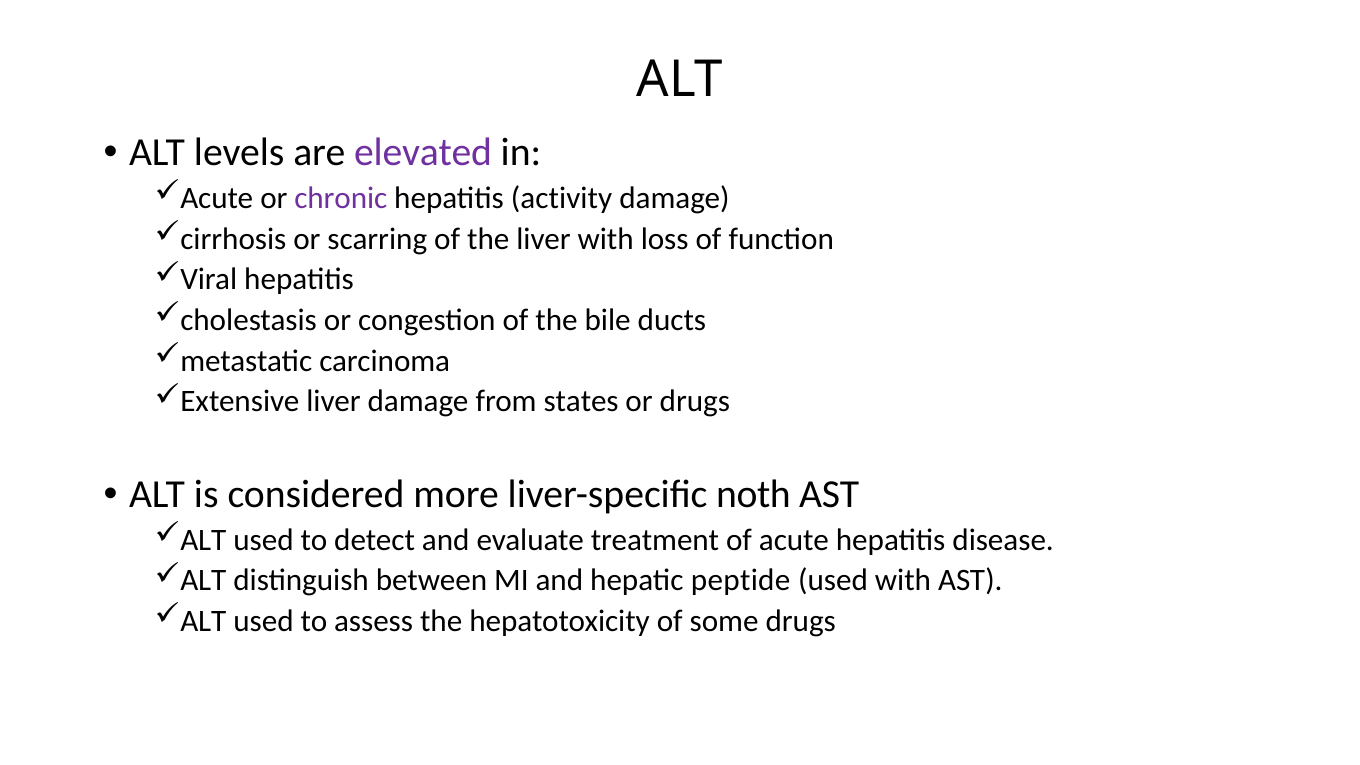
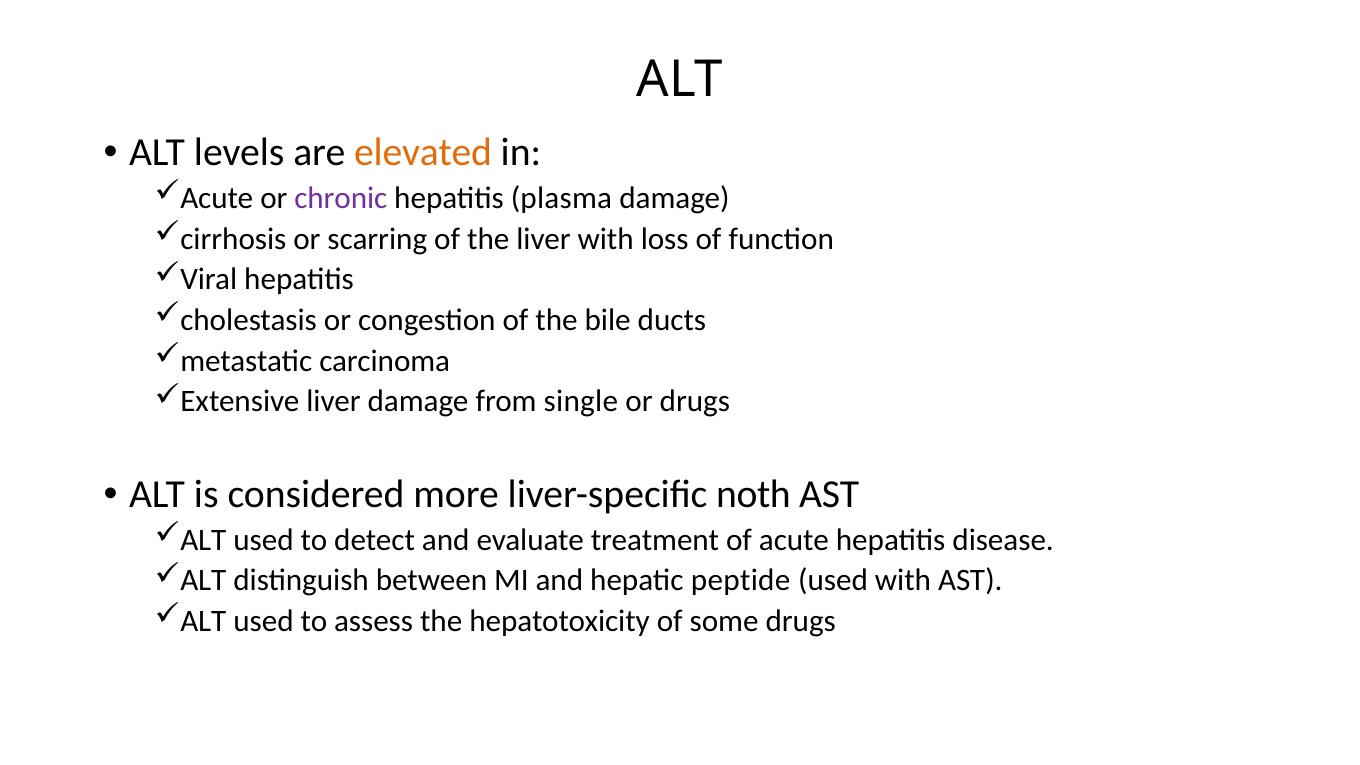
elevated colour: purple -> orange
activity: activity -> plasma
states: states -> single
